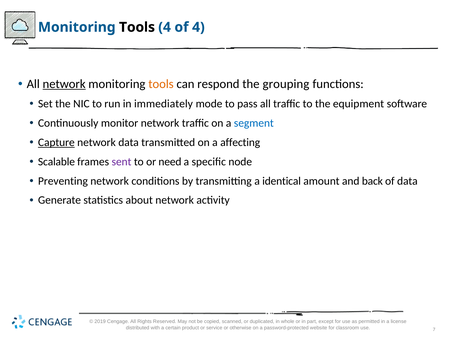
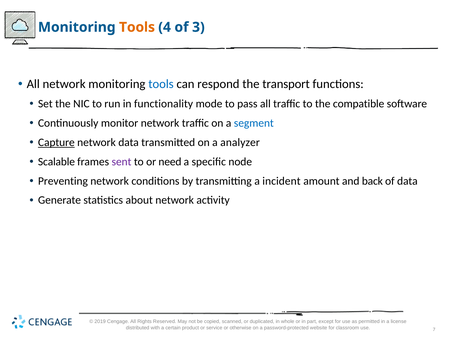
Tools at (137, 27) colour: black -> orange
of 4: 4 -> 3
network at (64, 84) underline: present -> none
tools at (161, 84) colour: orange -> blue
grouping: grouping -> transport
immediately: immediately -> functionality
equipment: equipment -> compatible
affecting: affecting -> analyzer
identical: identical -> incident
